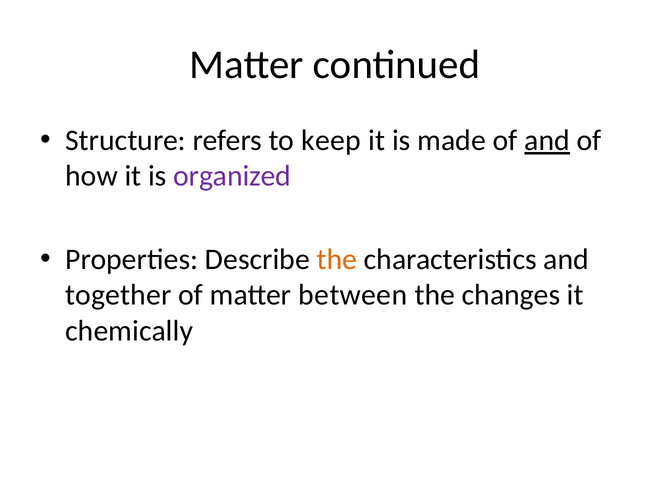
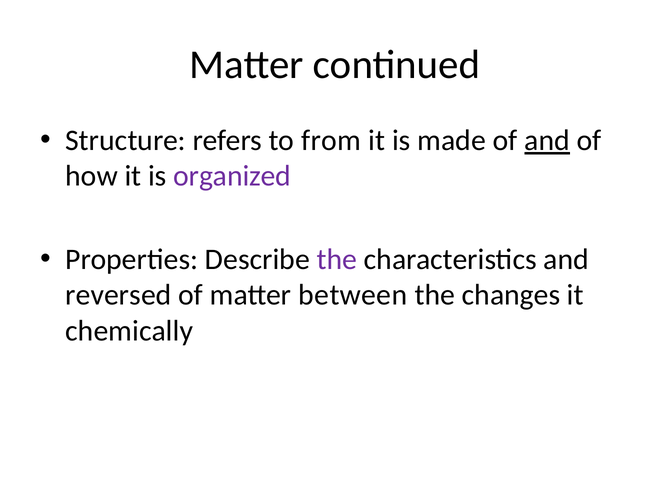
keep: keep -> from
the at (337, 260) colour: orange -> purple
together: together -> reversed
